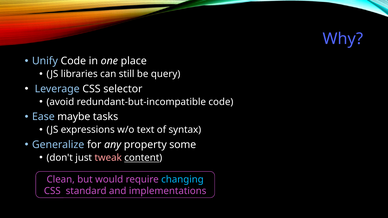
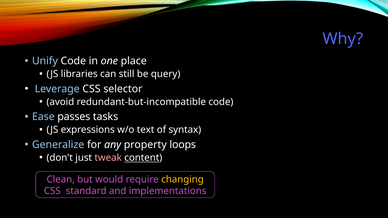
maybe: maybe -> passes
some: some -> loops
changing colour: light blue -> yellow
